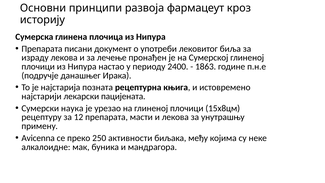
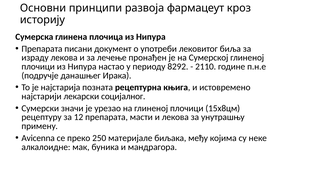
2400: 2400 -> 8292
1863: 1863 -> 2110
пацијената: пацијената -> социјалног
наука: наука -> значи
активности: активности -> материјале
